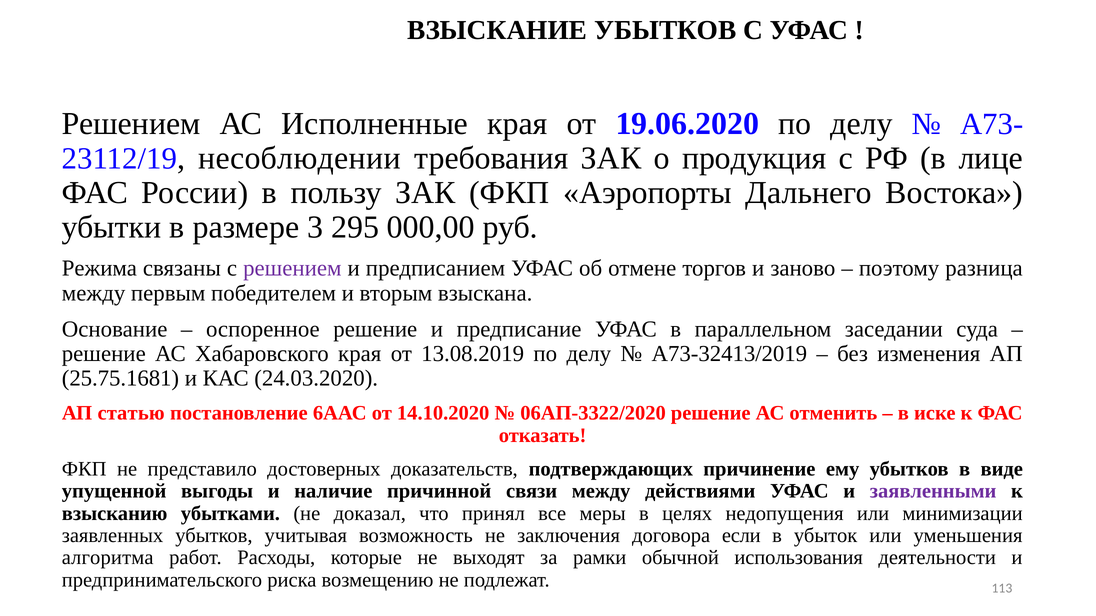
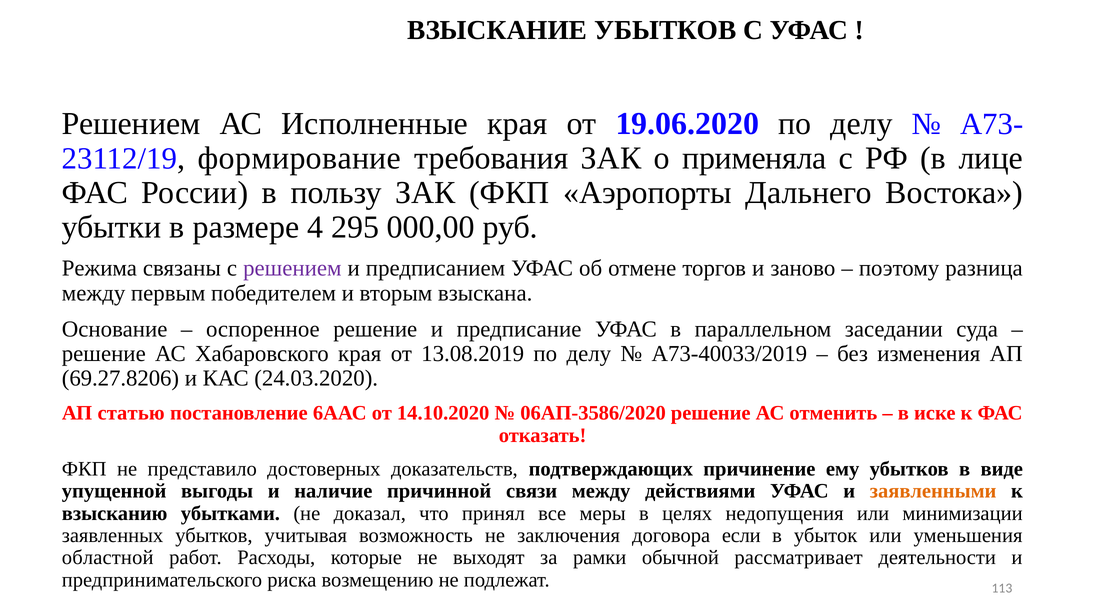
несоблюдении: несоблюдении -> формирование
продукция: продукция -> применяла
3: 3 -> 4
А73-32413/2019: А73-32413/2019 -> А73-40033/2019
25.75.1681: 25.75.1681 -> 69.27.8206
06АП-3322/2020: 06АП-3322/2020 -> 06АП-3586/2020
заявленными colour: purple -> orange
алгоритма: алгоритма -> областной
использования: использования -> рассматривает
